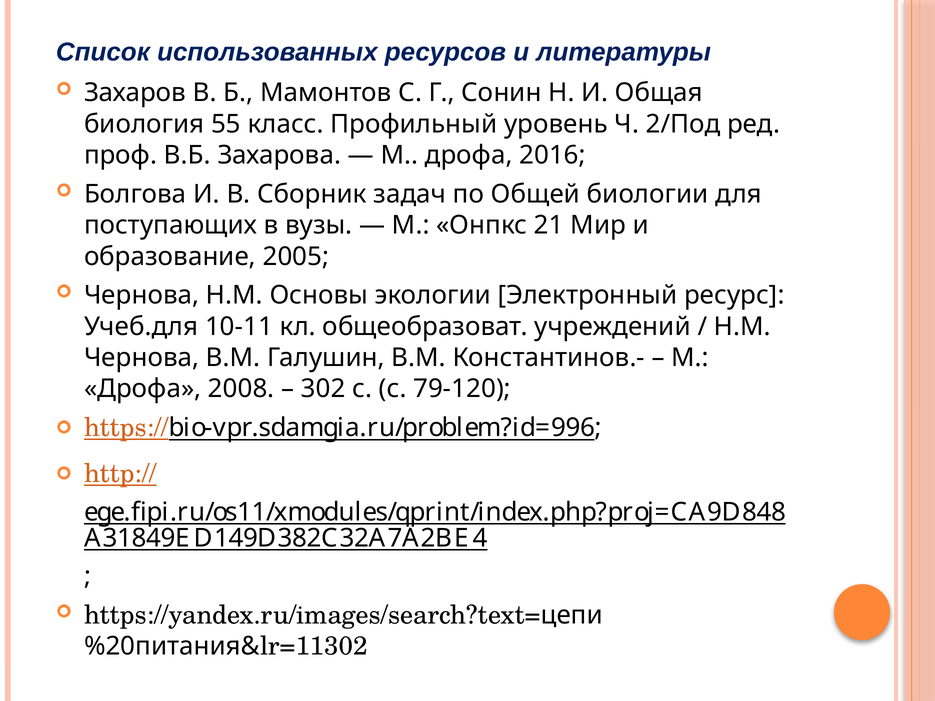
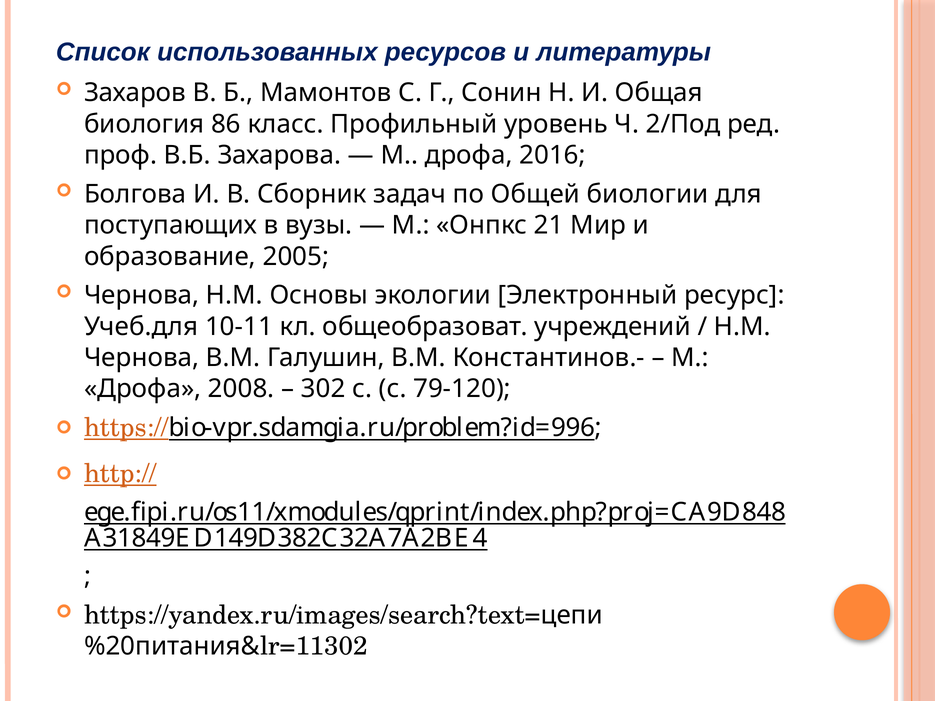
55: 55 -> 86
